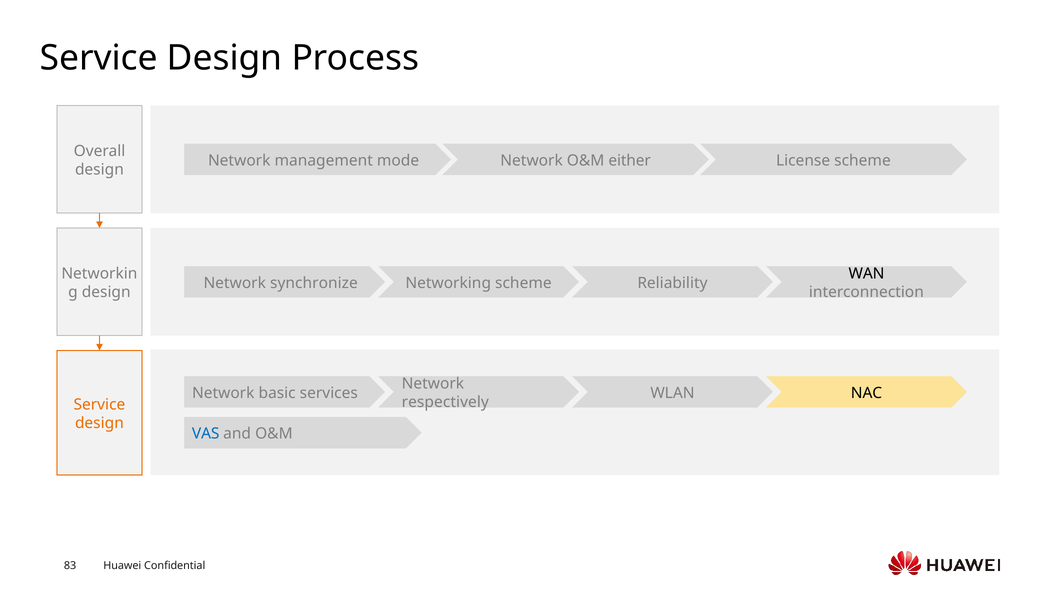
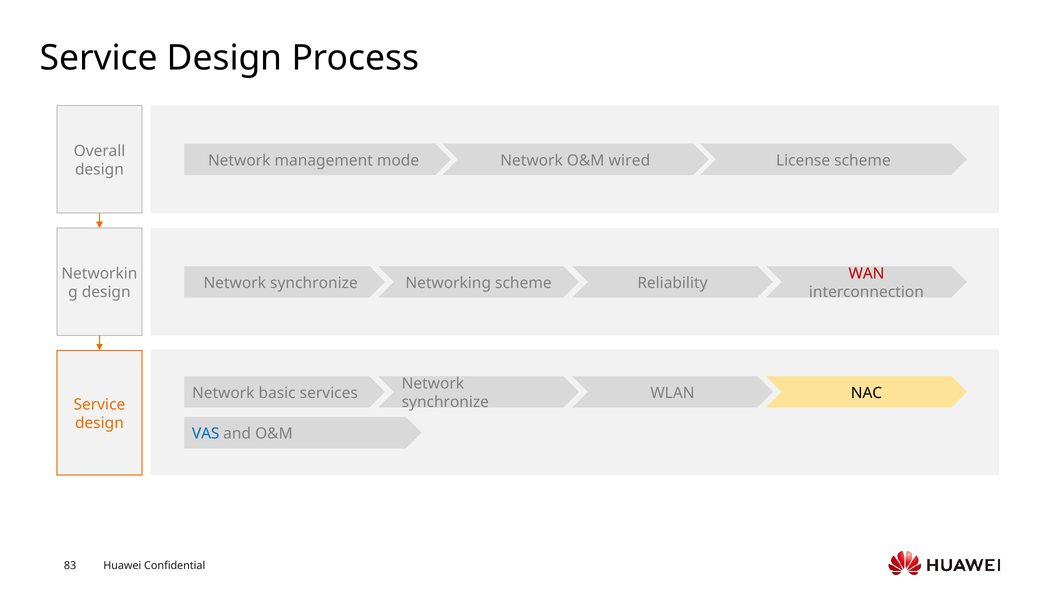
either: either -> wired
WAN colour: black -> red
respectively at (445, 402): respectively -> synchronize
